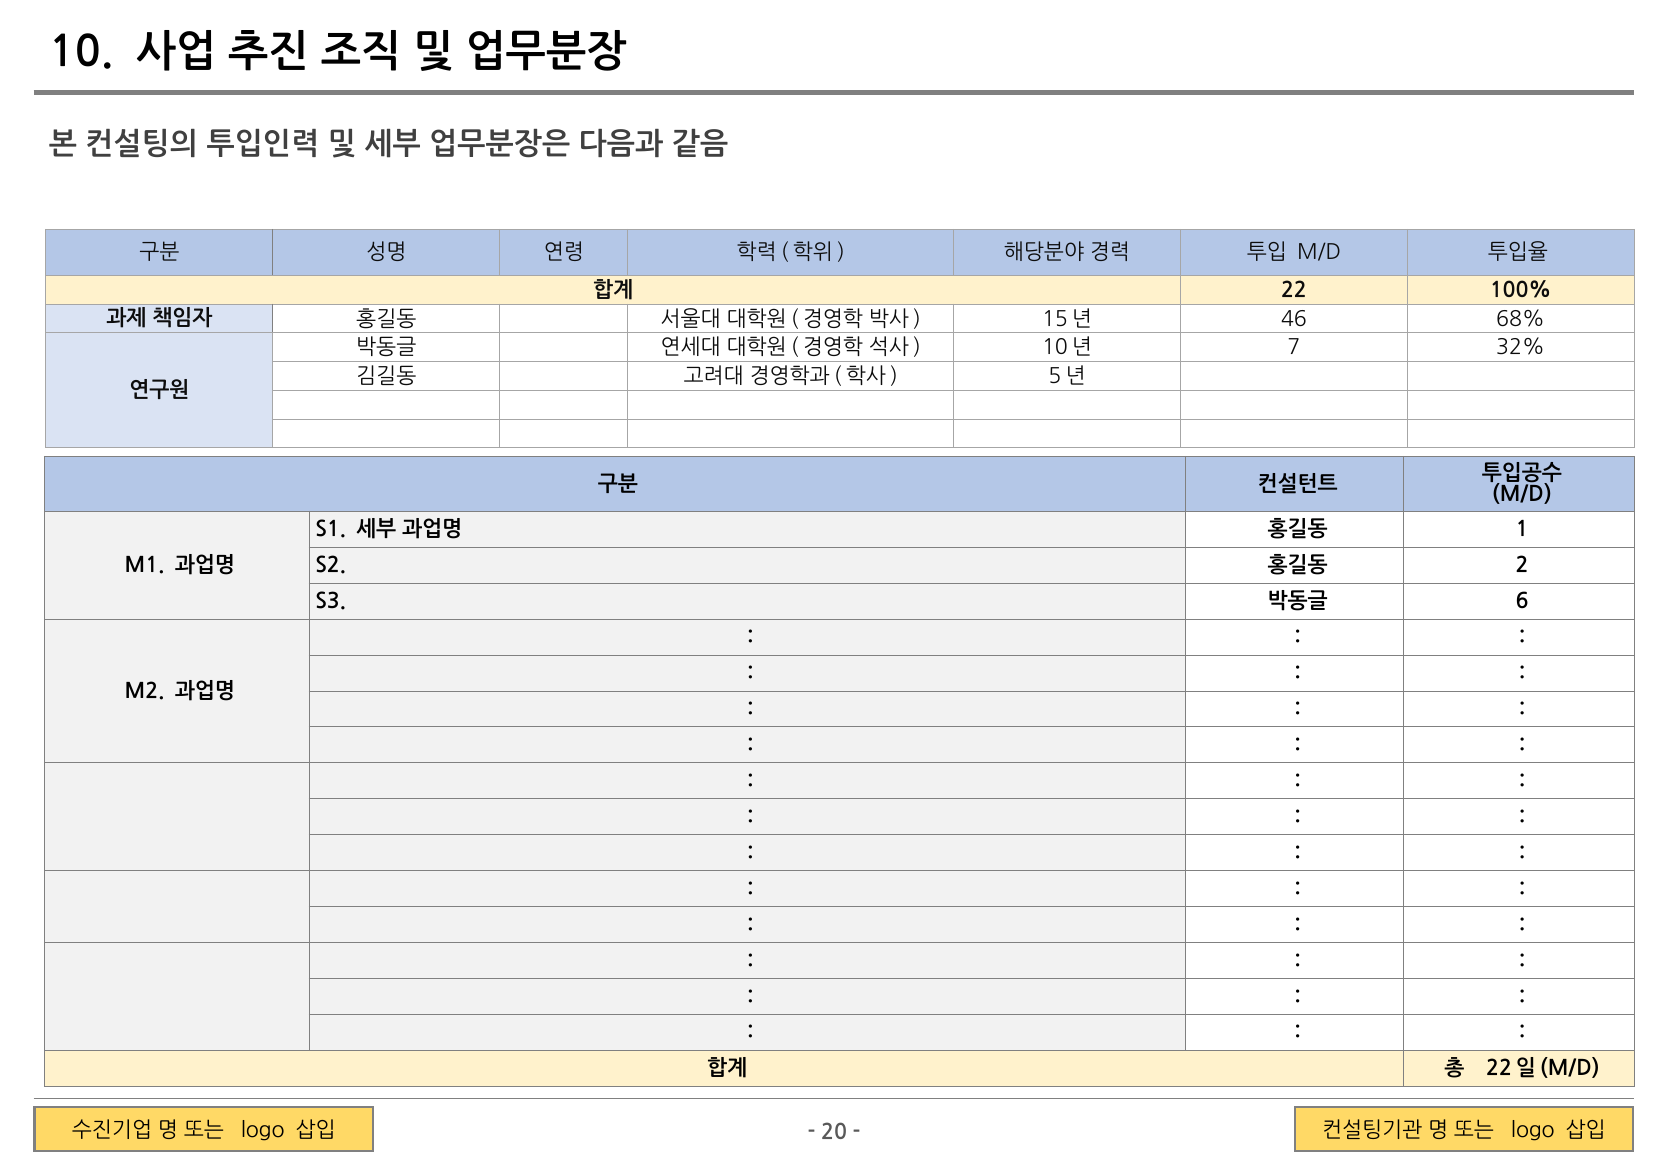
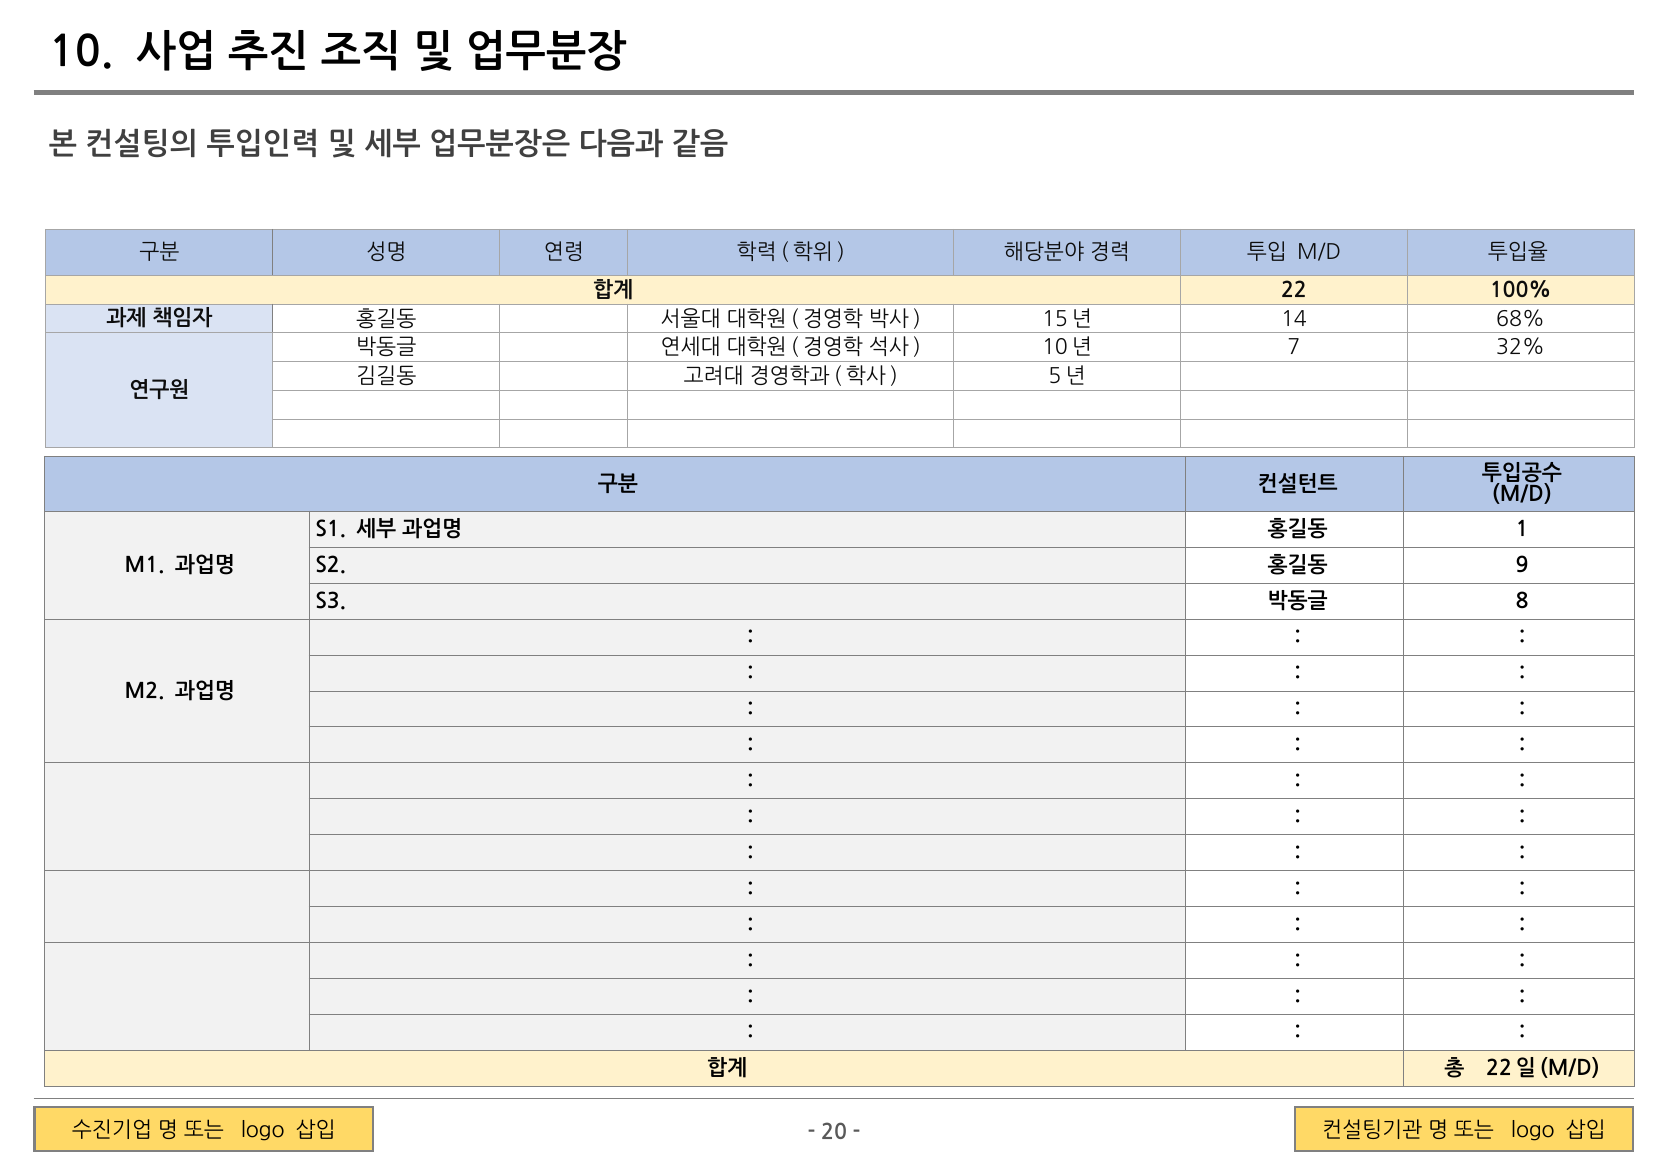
46: 46 -> 14
2: 2 -> 9
6: 6 -> 8
